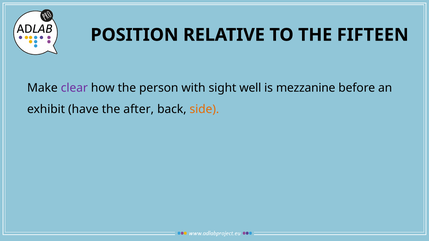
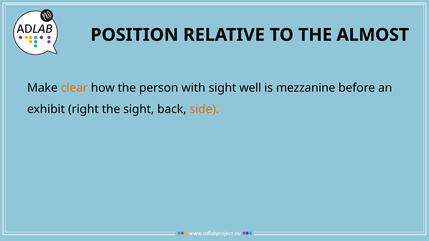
FIFTEEN: FIFTEEN -> ALMOST
clear colour: purple -> orange
have: have -> right
the after: after -> sight
